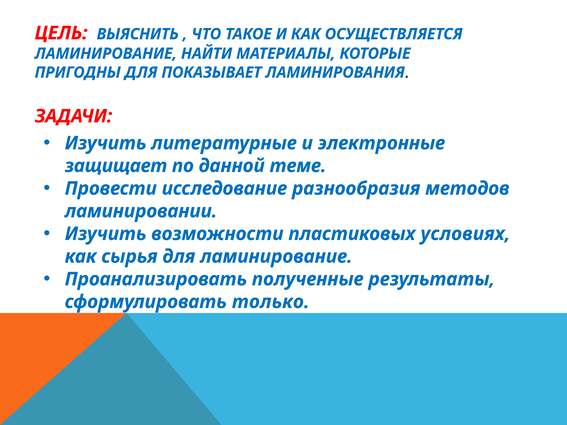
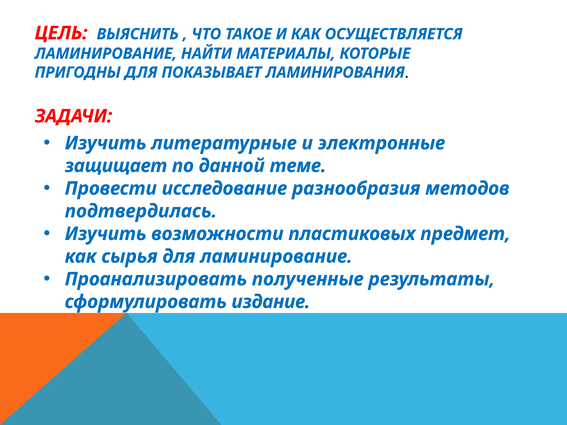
ламинировании: ламинировании -> подтвердилась
условиях: условиях -> предмет
только: только -> издание
